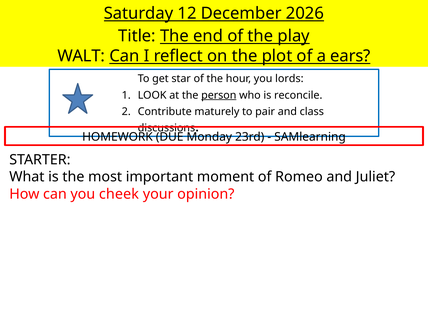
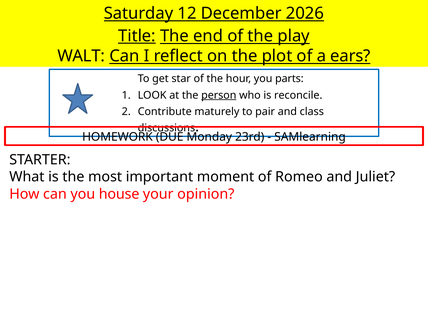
Title underline: none -> present
lords: lords -> parts
cheek: cheek -> house
